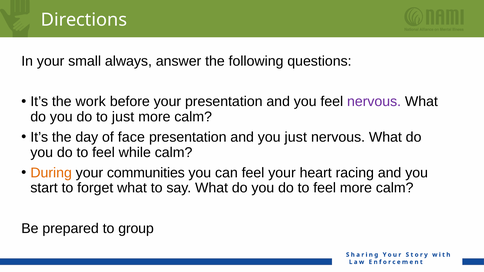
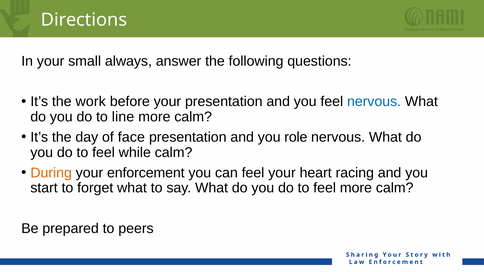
nervous at (374, 102) colour: purple -> blue
to just: just -> line
you just: just -> role
communities: communities -> enforcement
group: group -> peers
